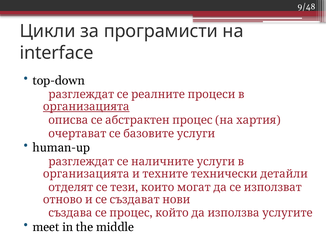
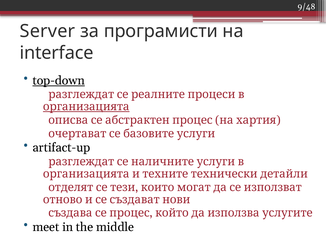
Цикли: Цикли -> Server
top-down underline: none -> present
human-up: human-up -> artifact-up
